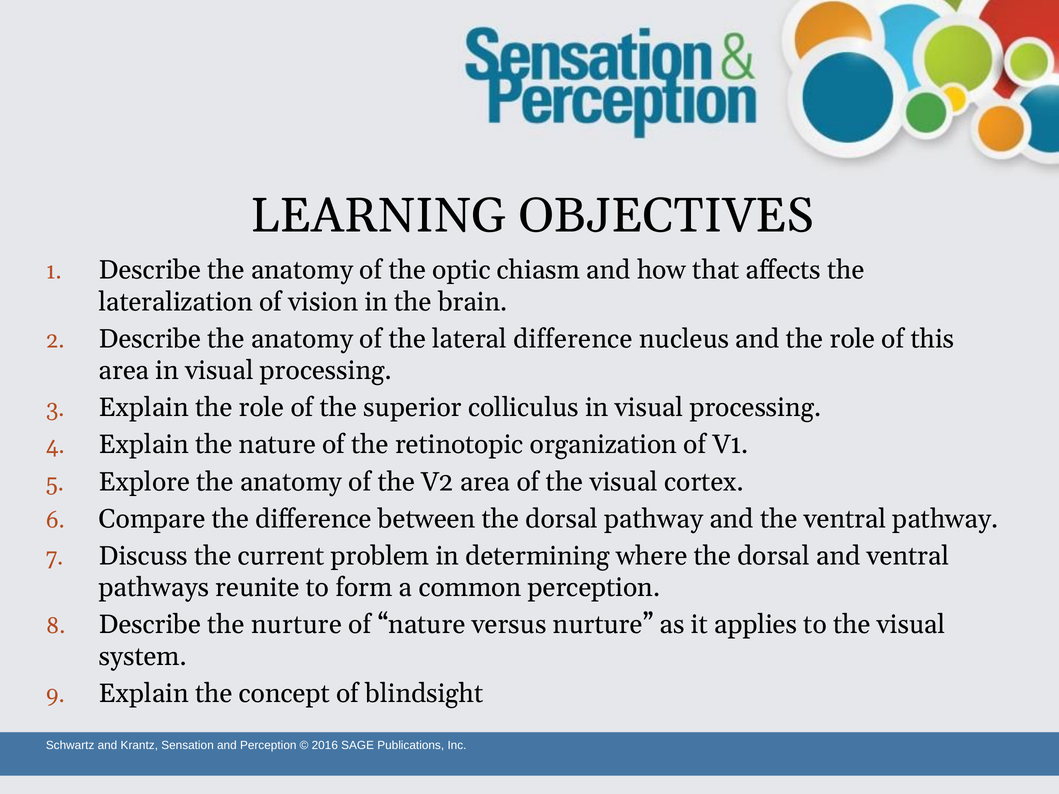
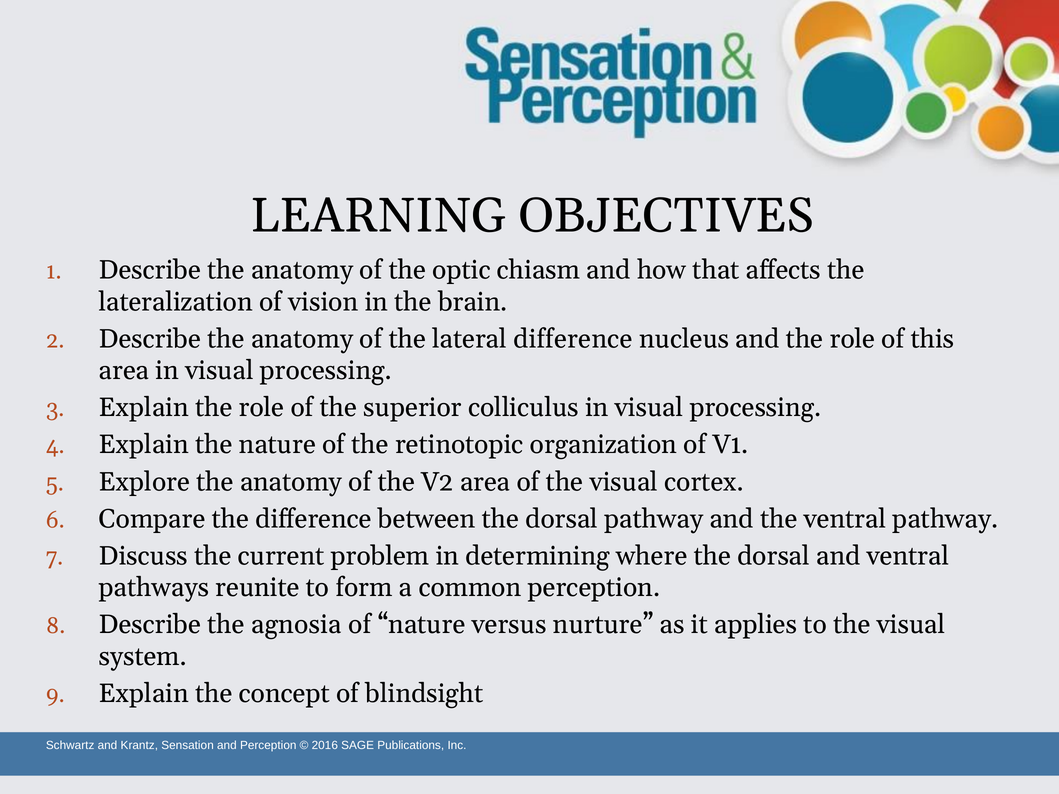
the nurture: nurture -> agnosia
